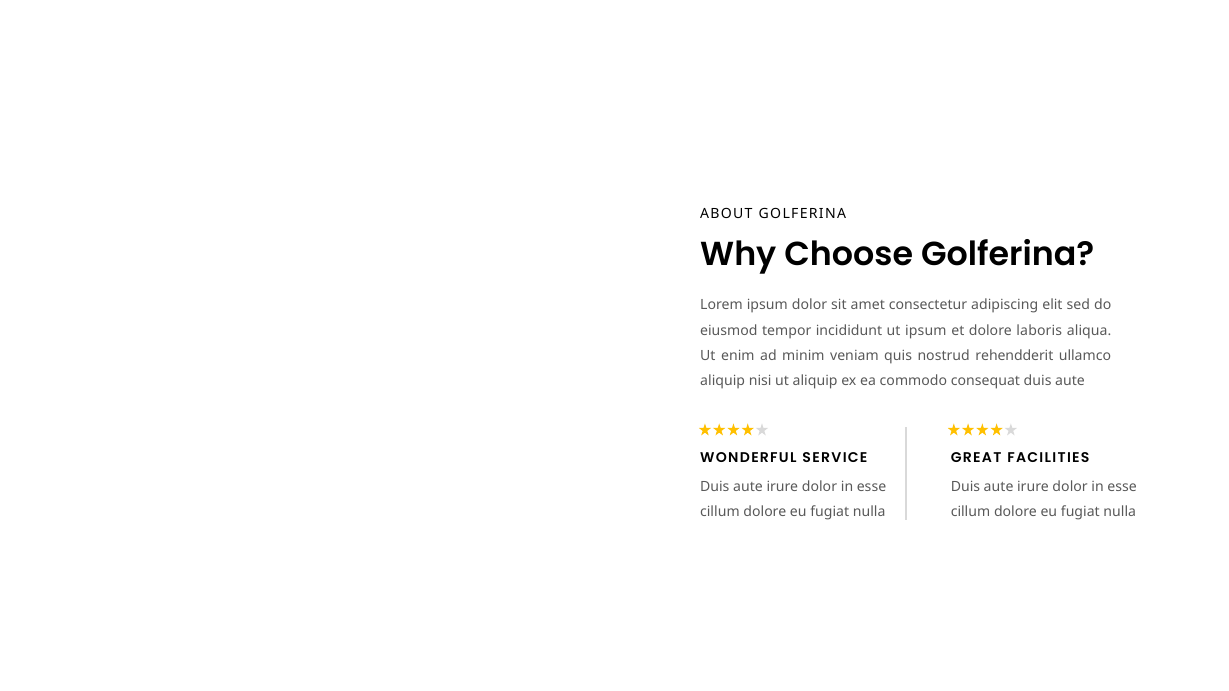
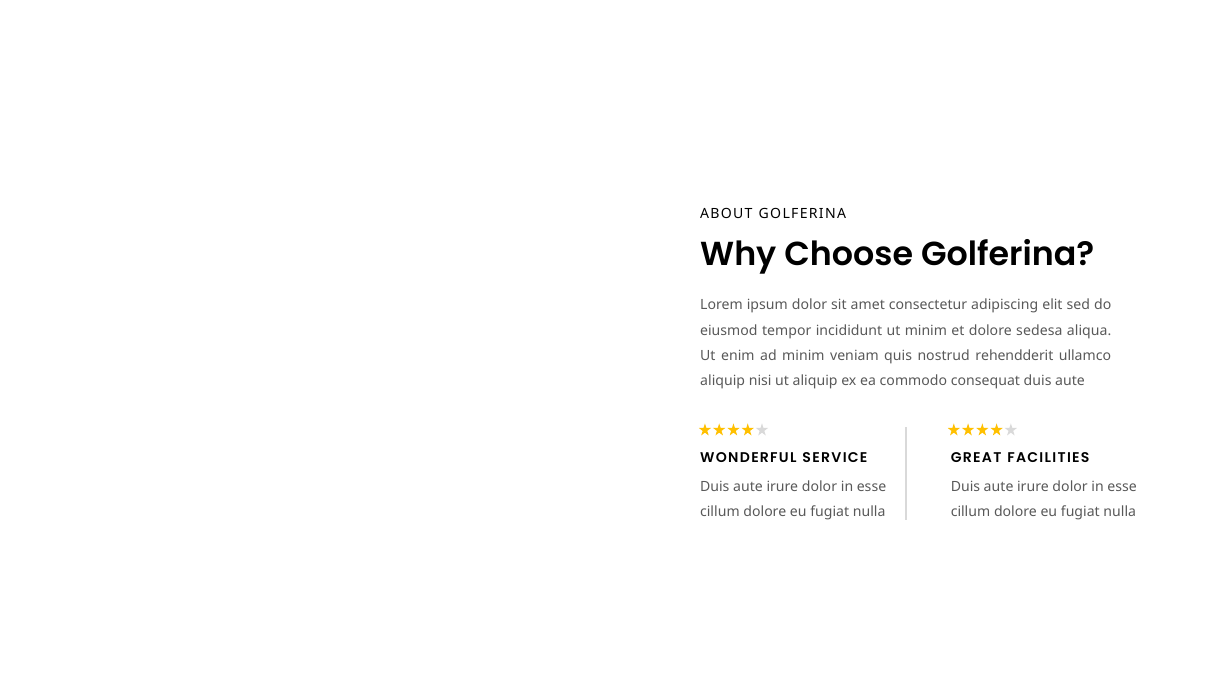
ut ipsum: ipsum -> minim
laboris: laboris -> sedesa
